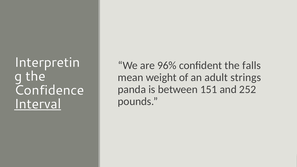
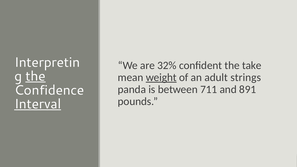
96%: 96% -> 32%
falls: falls -> take
the at (36, 76) underline: none -> present
weight underline: none -> present
151: 151 -> 711
252: 252 -> 891
